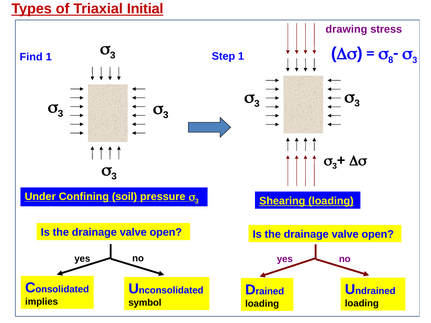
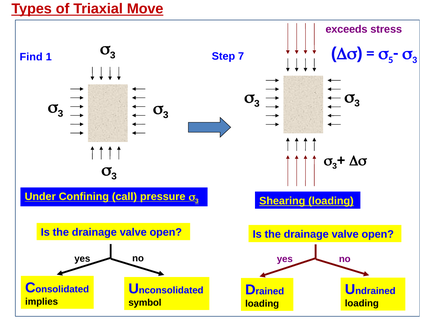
Initial: Initial -> Move
drawing: drawing -> exceeds
8: 8 -> 5
Step 1: 1 -> 7
soil: soil -> call
